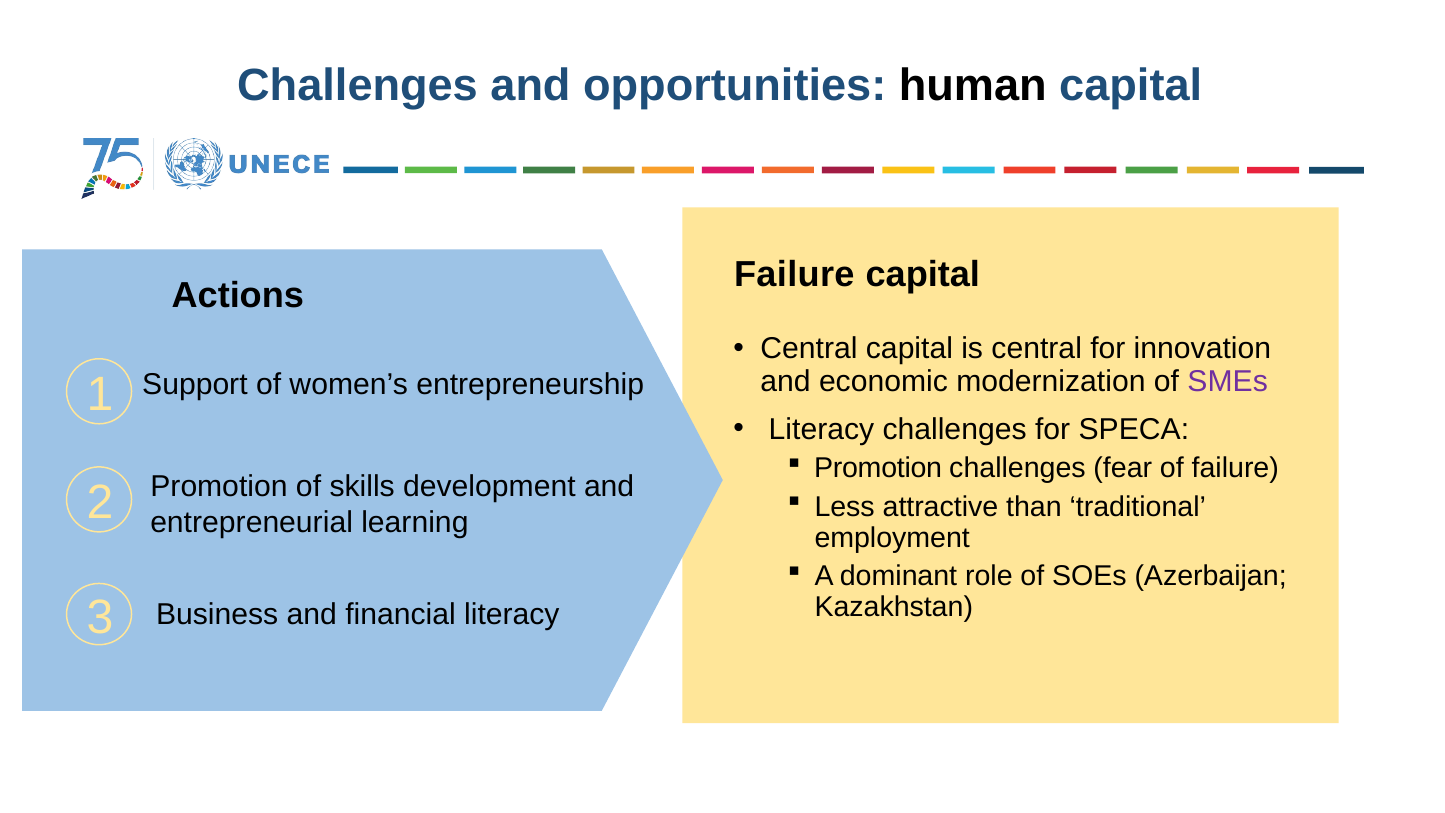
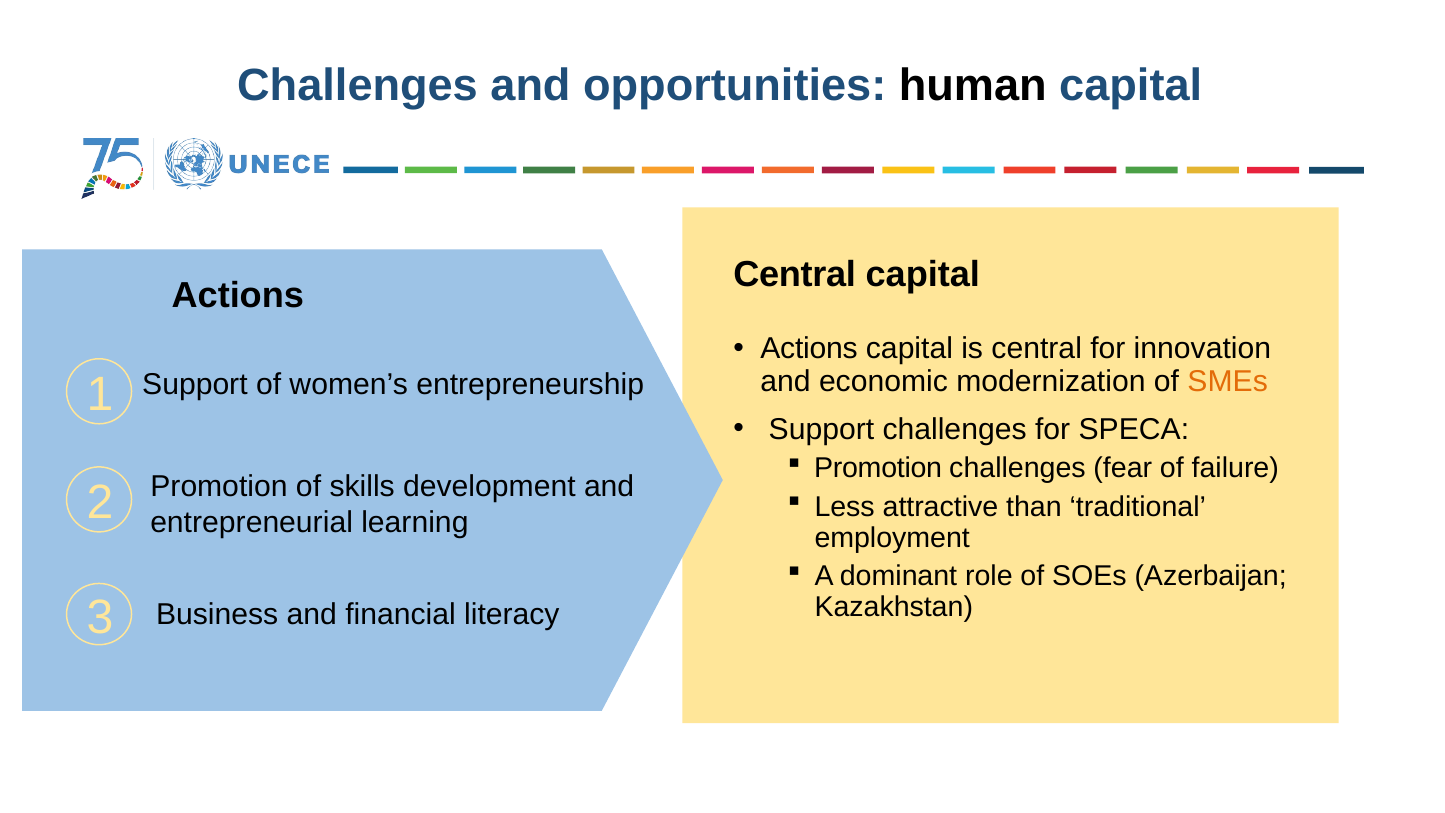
Failure at (794, 275): Failure -> Central
Central at (809, 349): Central -> Actions
SMEs colour: purple -> orange
Literacy at (821, 429): Literacy -> Support
